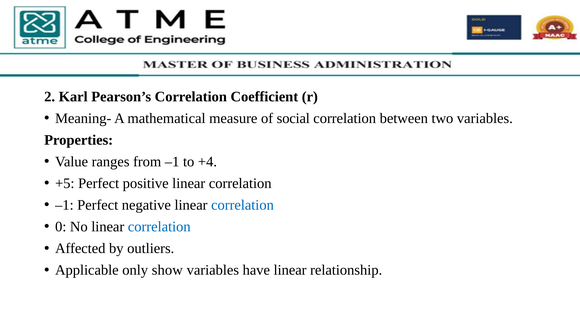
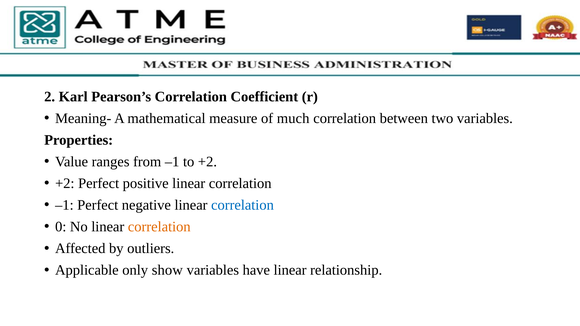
social: social -> much
to +4: +4 -> +2
+5 at (65, 184): +5 -> +2
correlation at (159, 227) colour: blue -> orange
